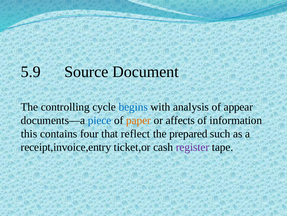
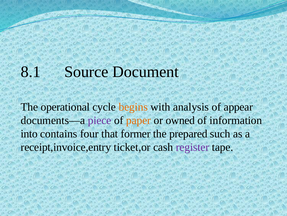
5.9: 5.9 -> 8.1
controlling: controlling -> operational
begins colour: blue -> orange
piece colour: blue -> purple
affects: affects -> owned
this: this -> into
reflect: reflect -> former
